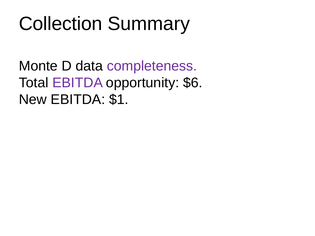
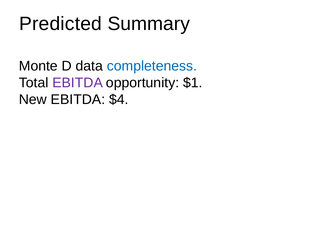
Collection: Collection -> Predicted
completeness colour: purple -> blue
$6: $6 -> $1
$1: $1 -> $4
